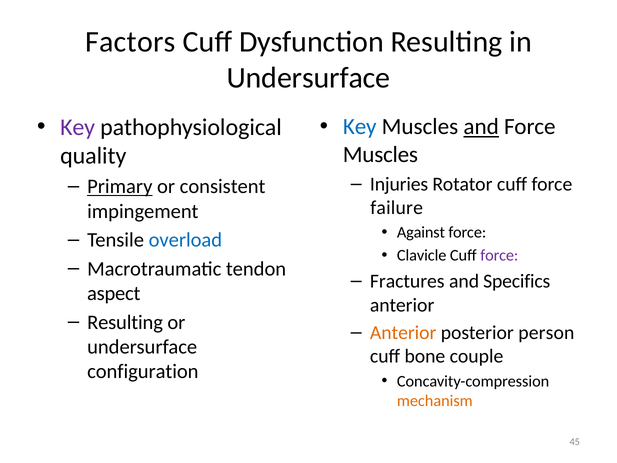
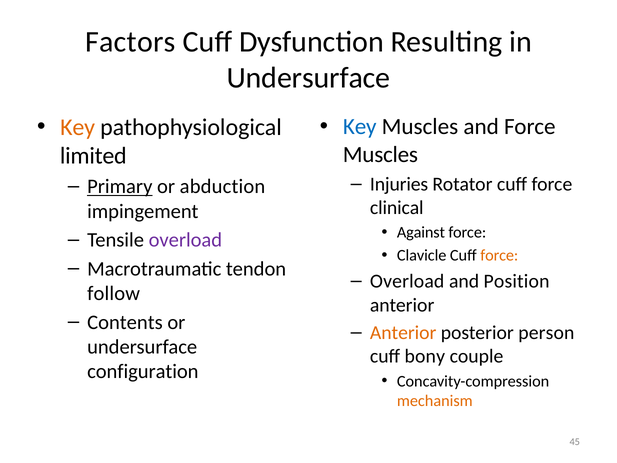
and at (481, 127) underline: present -> none
Key at (78, 127) colour: purple -> orange
quality: quality -> limited
consistent: consistent -> abduction
failure: failure -> clinical
overload at (185, 240) colour: blue -> purple
force at (499, 255) colour: purple -> orange
Fractures at (407, 281): Fractures -> Overload
Specifics: Specifics -> Position
aspect: aspect -> follow
Resulting at (125, 322): Resulting -> Contents
bone: bone -> bony
